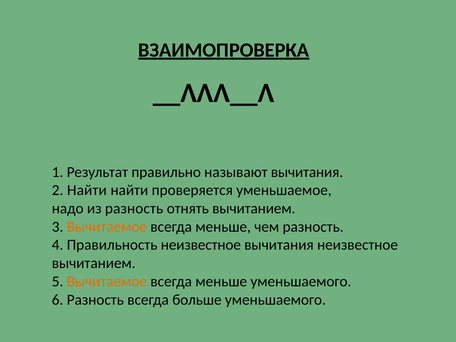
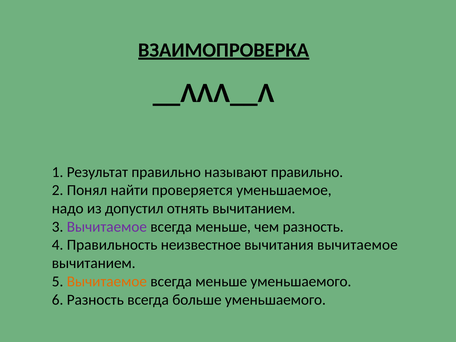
называют вычитания: вычитания -> правильно
2 Найти: Найти -> Понял
из разность: разность -> допустил
Вычитаемое at (107, 227) colour: orange -> purple
вычитания неизвестное: неизвестное -> вычитаемое
